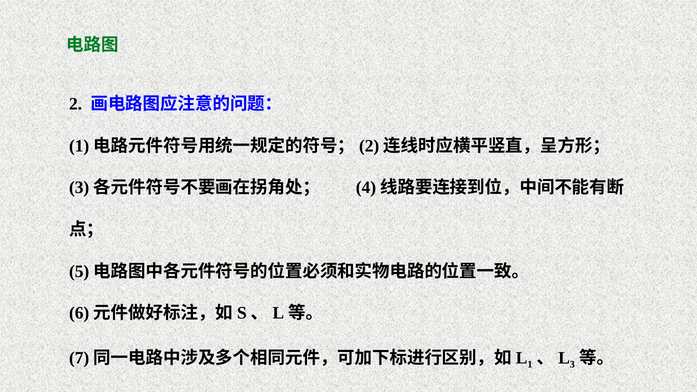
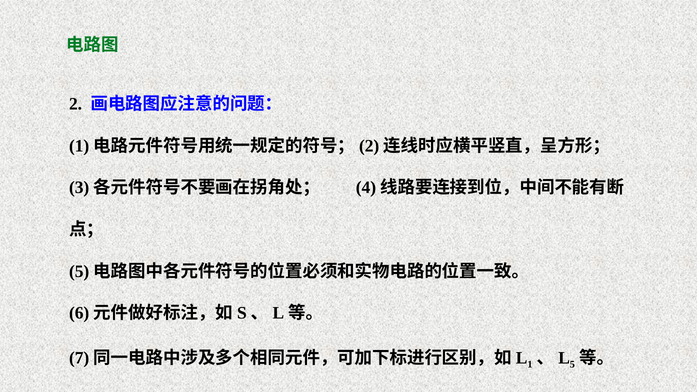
3: 3 -> 5
